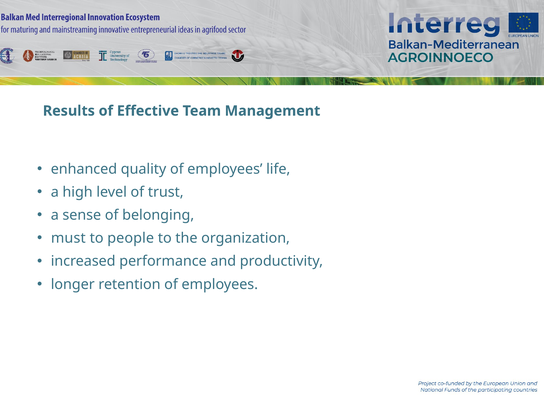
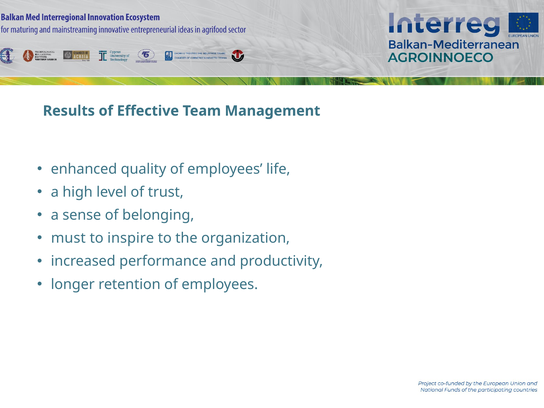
people: people -> inspire
